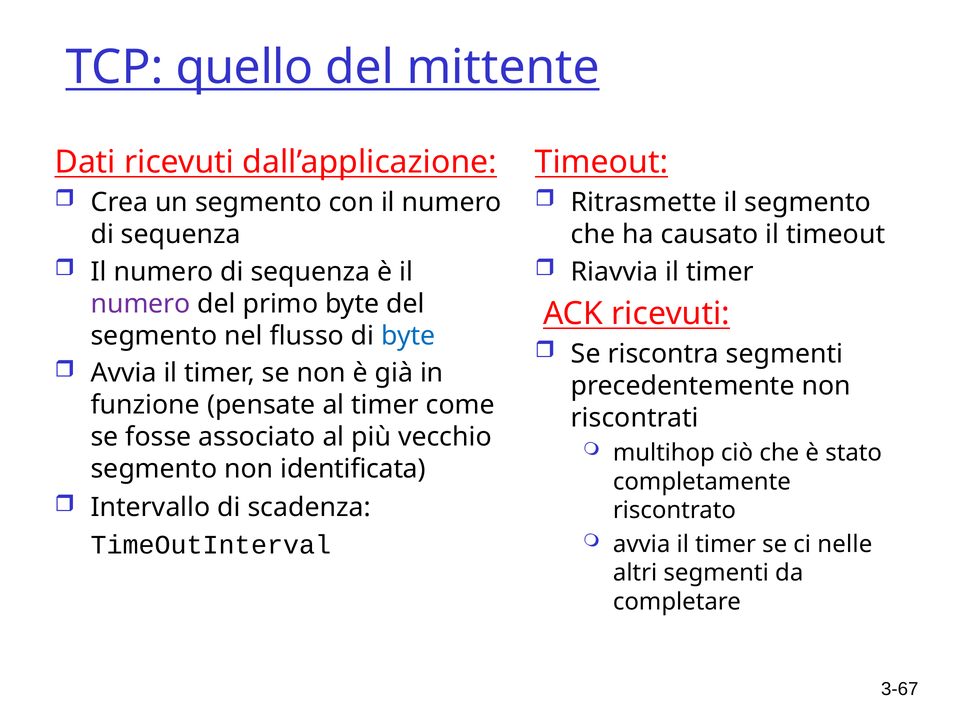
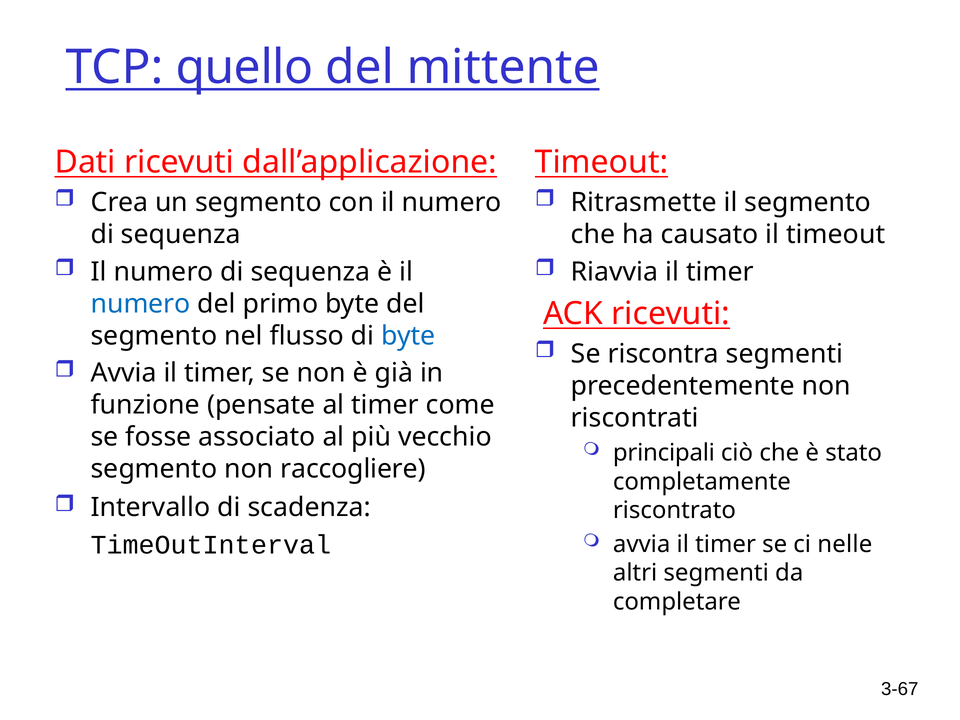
numero at (141, 304) colour: purple -> blue
multihop: multihop -> principali
identificata: identificata -> raccogliere
